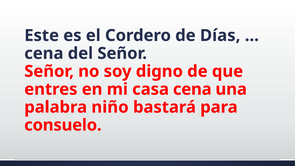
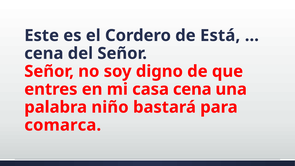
Días: Días -> Está
consuelo: consuelo -> comarca
